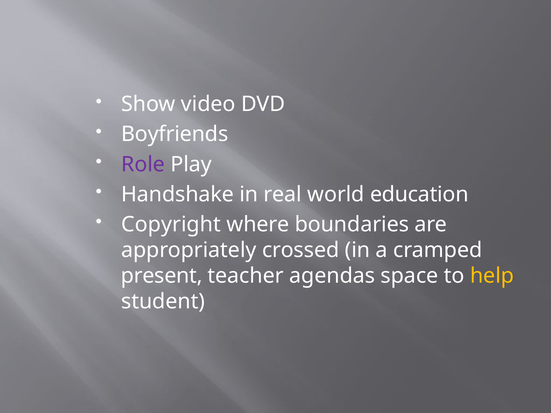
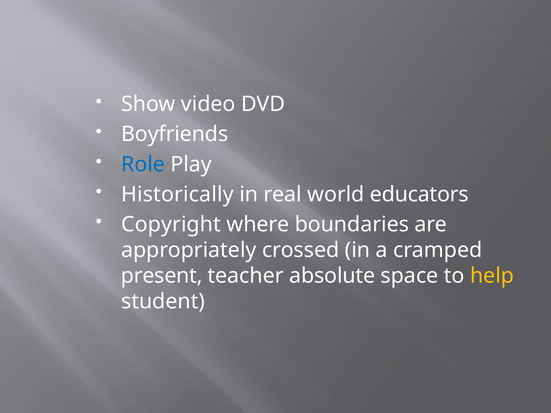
Role colour: purple -> blue
Handshake: Handshake -> Historically
education: education -> educators
agendas: agendas -> absolute
